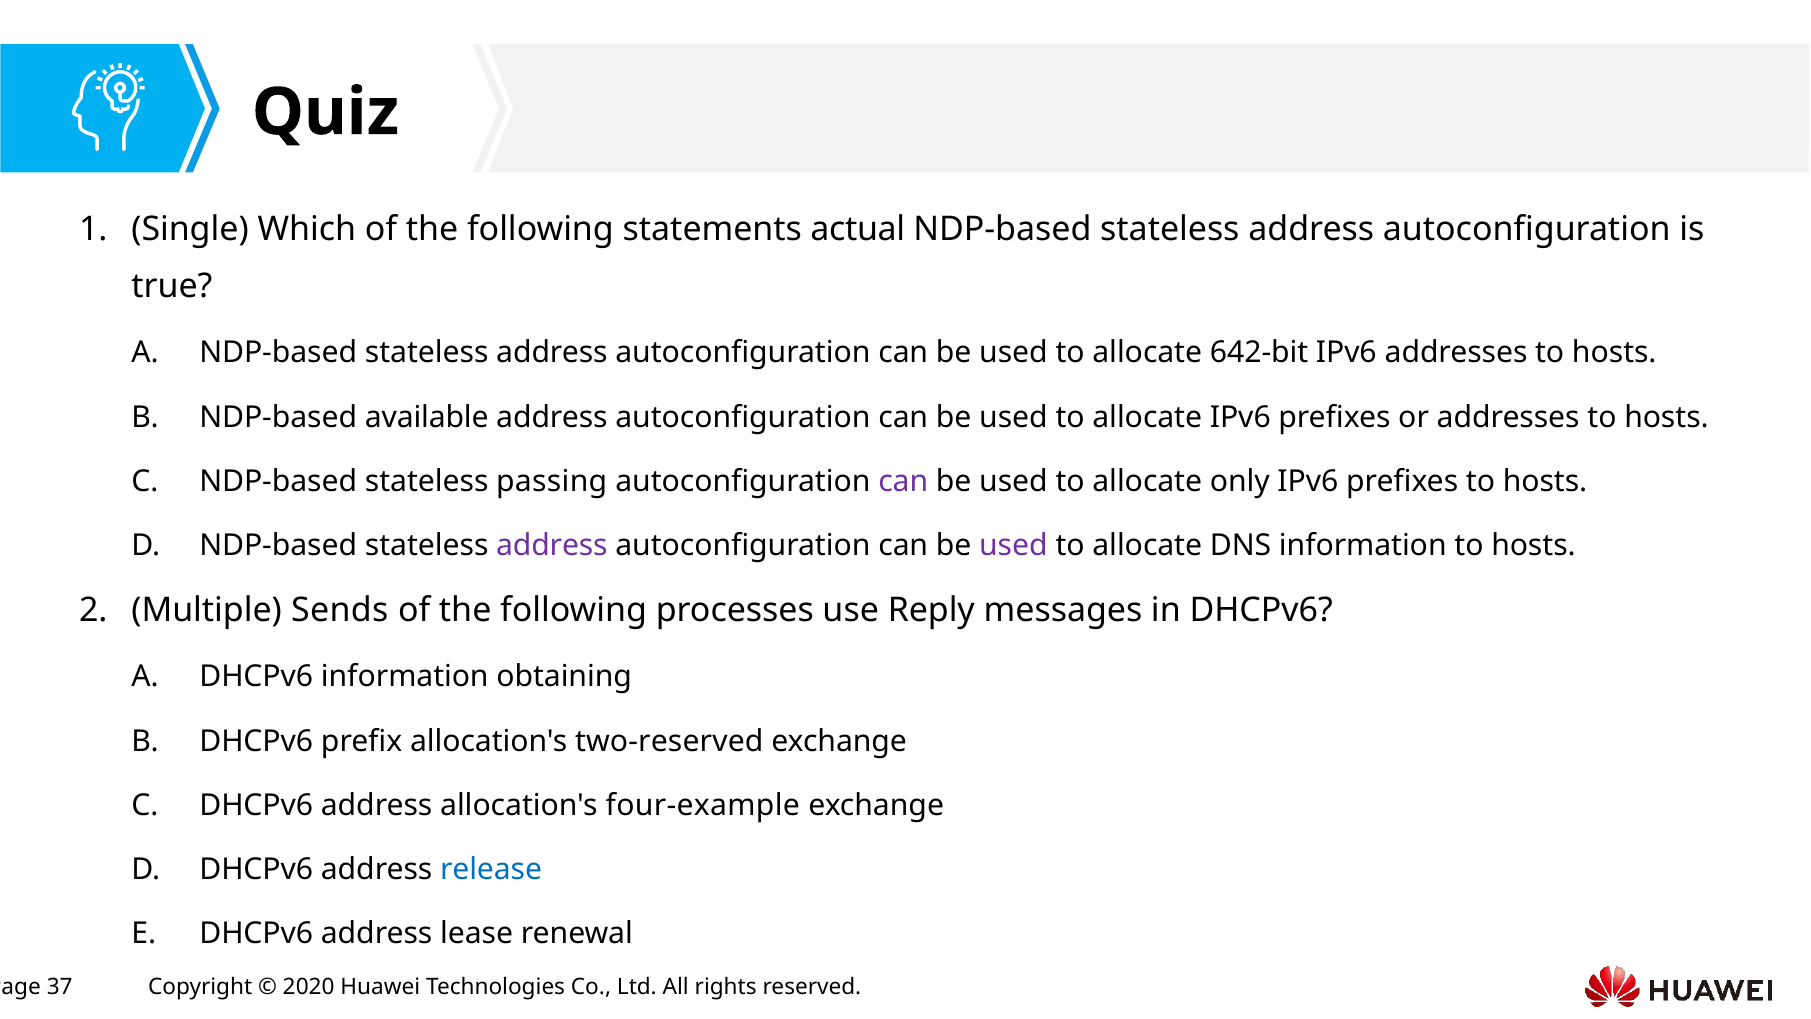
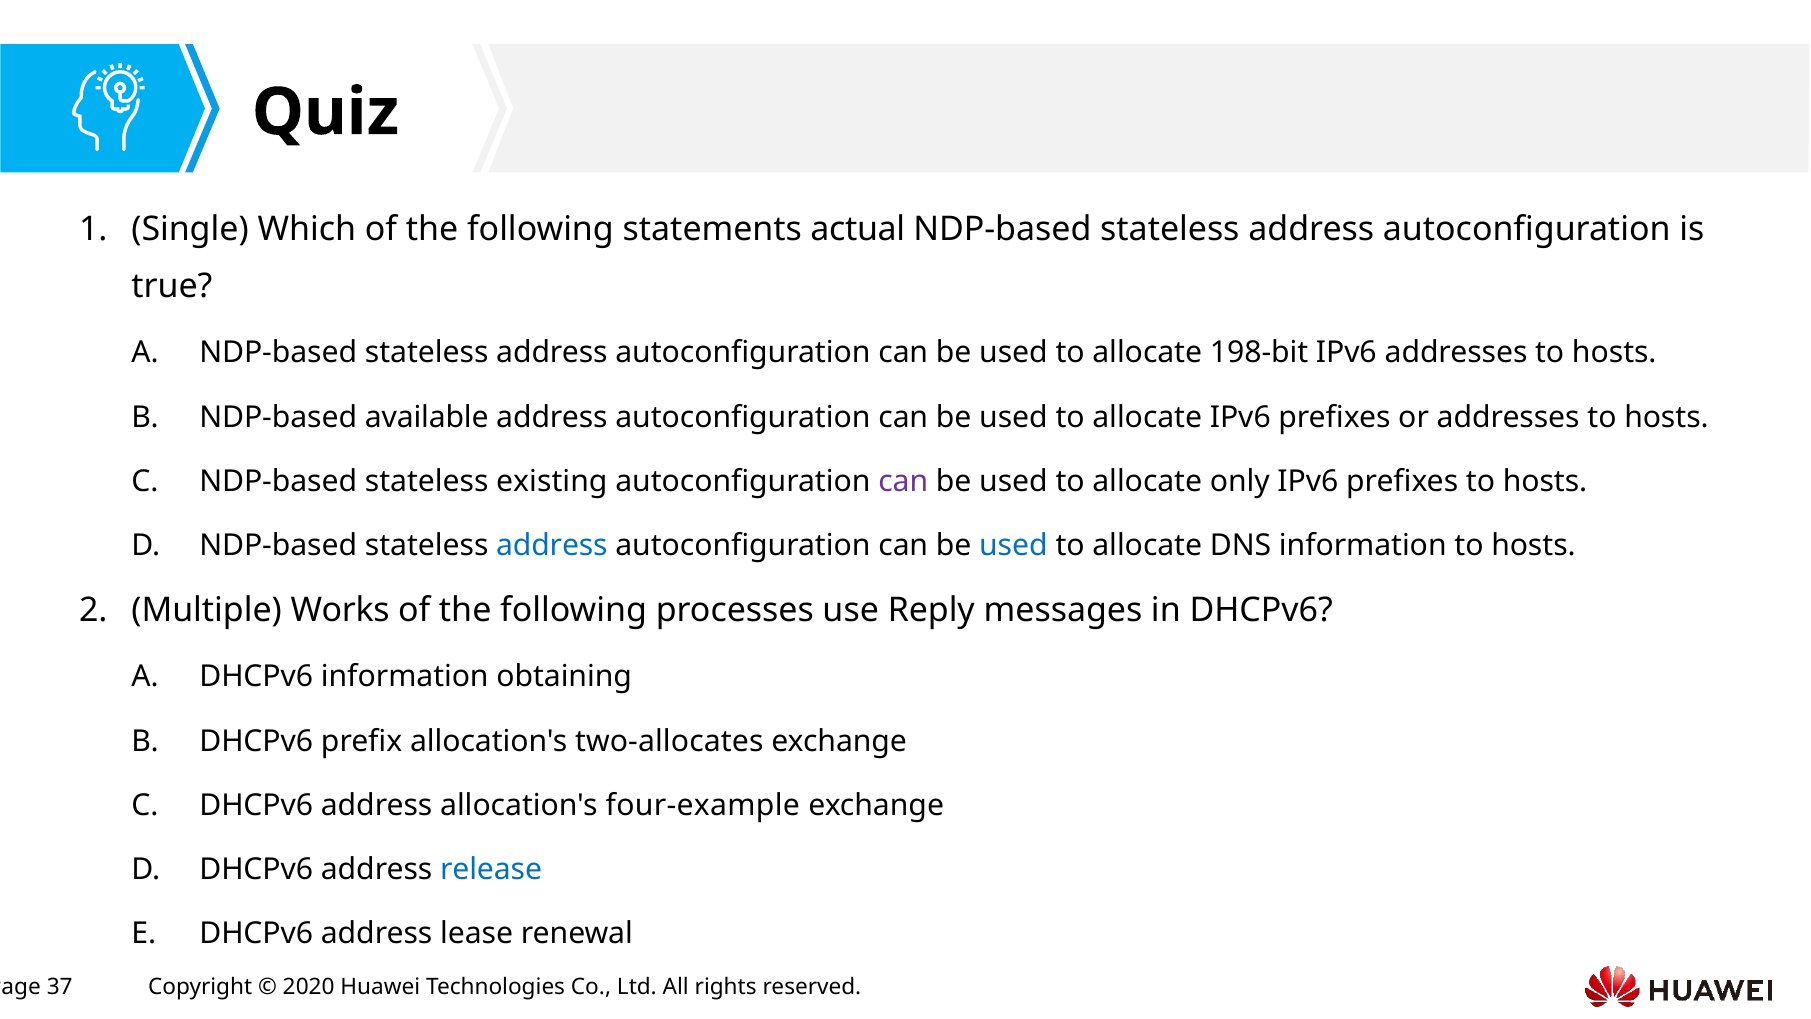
642-bit: 642-bit -> 198-bit
passing: passing -> existing
address at (552, 545) colour: purple -> blue
used at (1013, 545) colour: purple -> blue
Sends: Sends -> Works
two-reserved: two-reserved -> two-allocates
